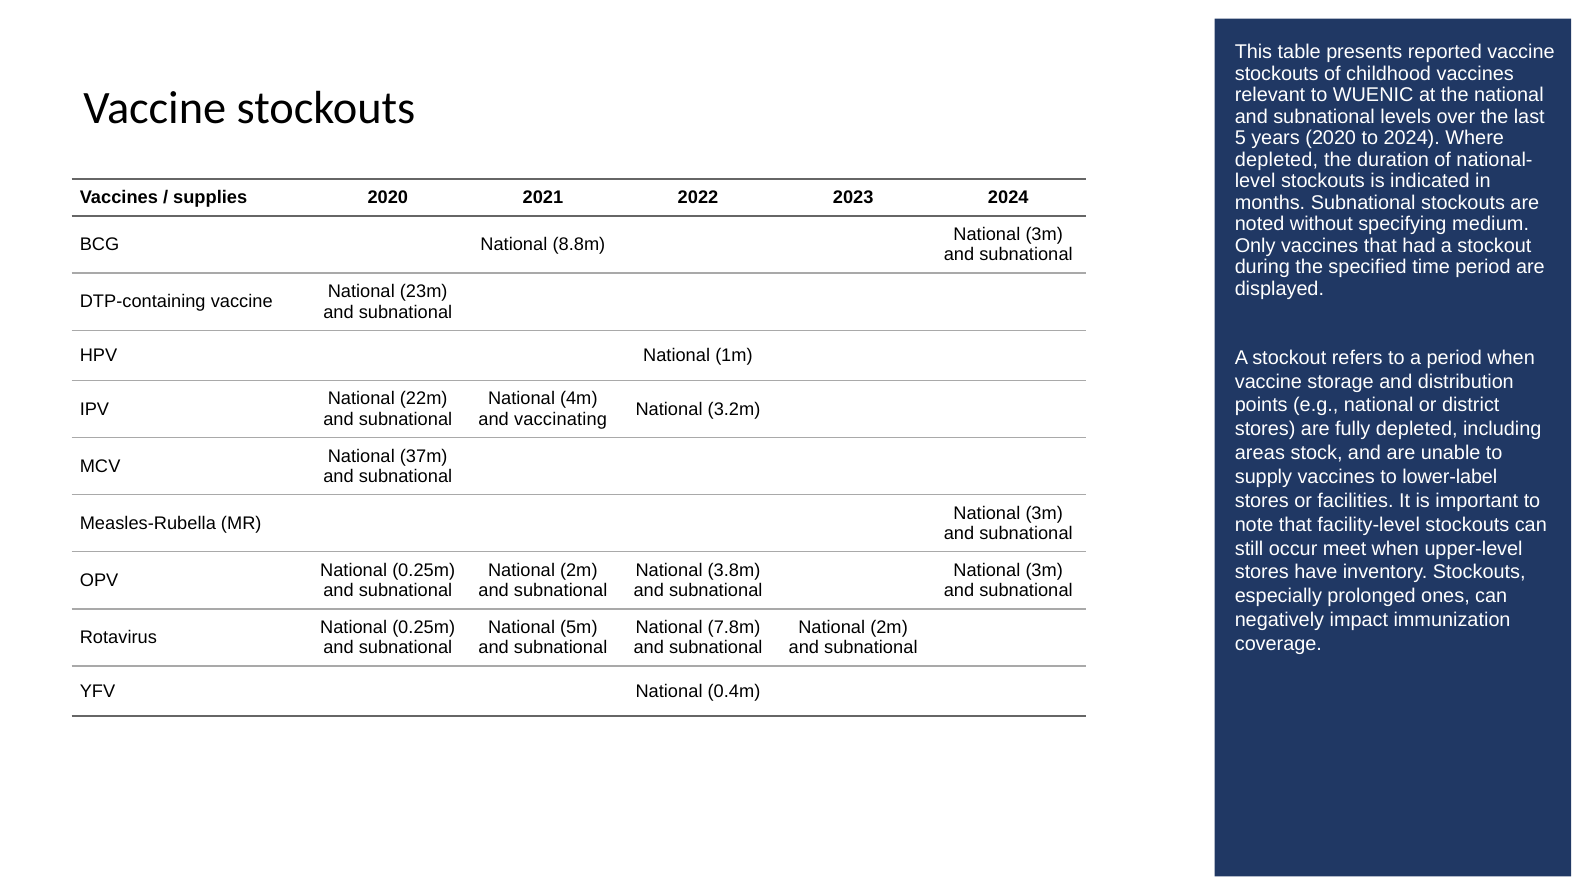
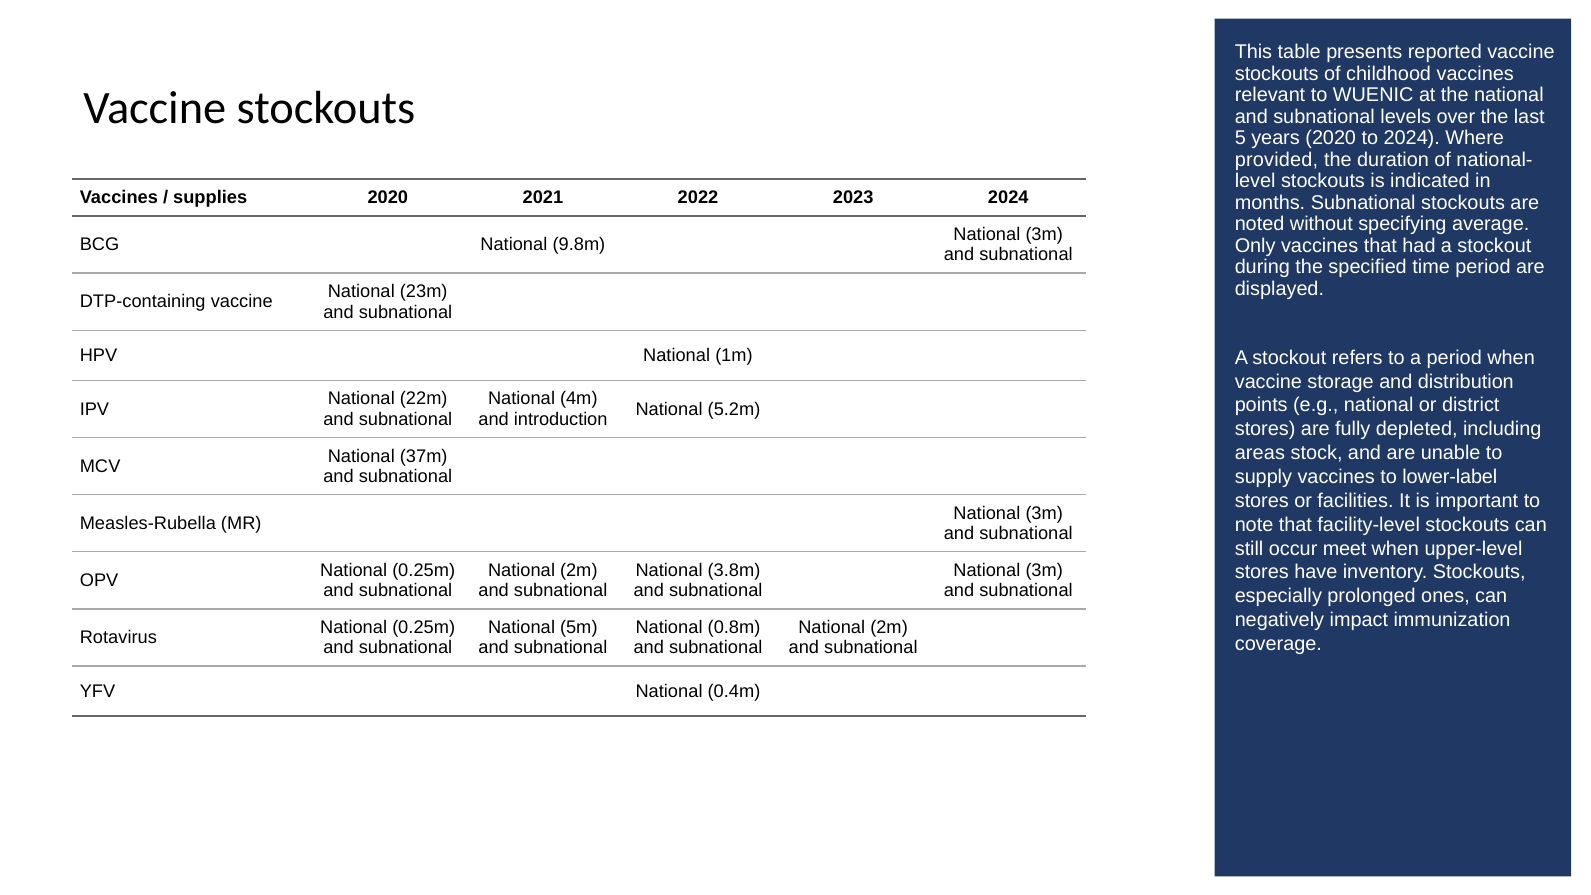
depleted at (1277, 160): depleted -> provided
medium: medium -> average
8.8m: 8.8m -> 9.8m
3.2m: 3.2m -> 5.2m
vaccinating: vaccinating -> introduction
7.8m: 7.8m -> 0.8m
